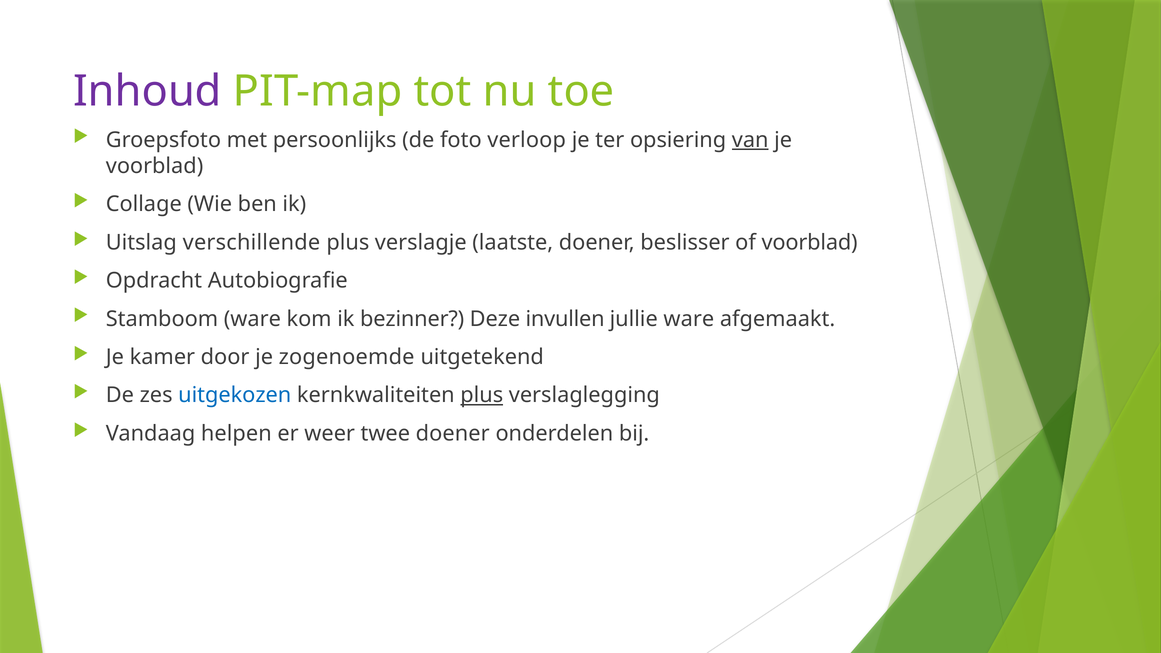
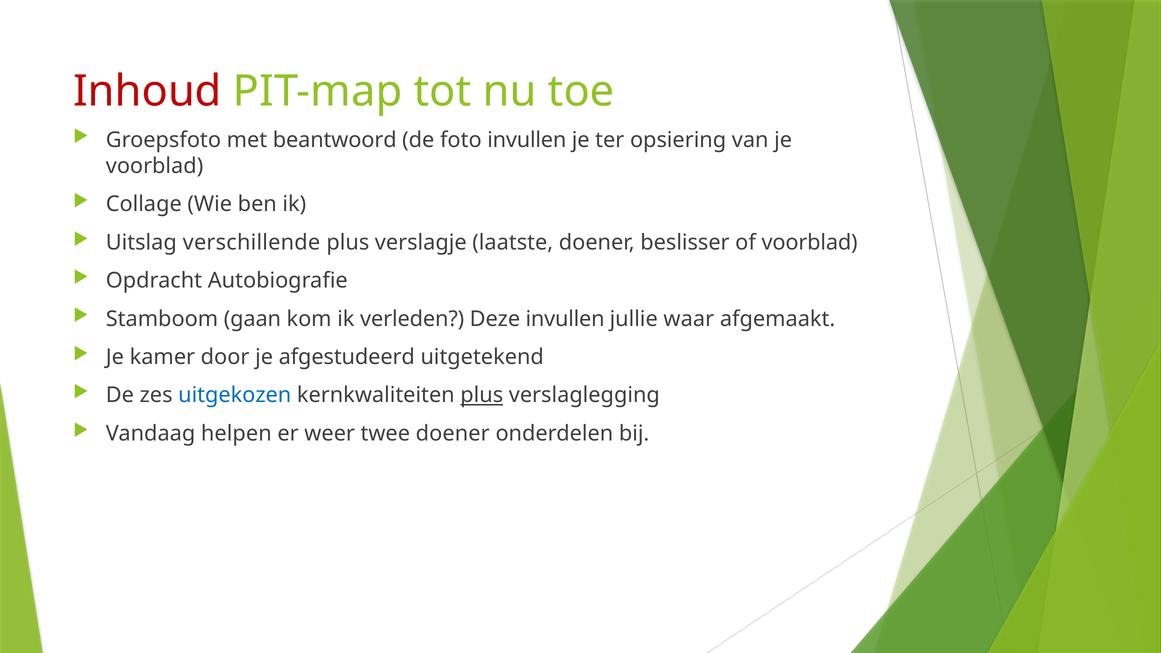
Inhoud colour: purple -> red
persoonlijks: persoonlijks -> beantwoord
foto verloop: verloop -> invullen
van underline: present -> none
Stamboom ware: ware -> gaan
bezinner: bezinner -> verleden
jullie ware: ware -> waar
zogenoemde: zogenoemde -> afgestudeerd
